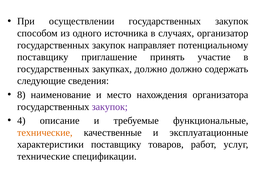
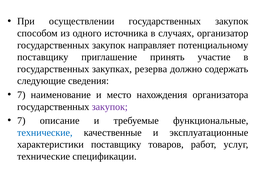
закупках должно: должно -> резерва
8 at (21, 95): 8 -> 7
4 at (21, 121): 4 -> 7
технические at (45, 133) colour: orange -> blue
